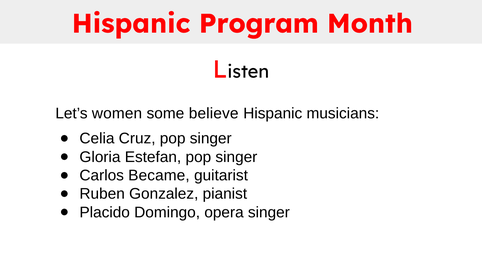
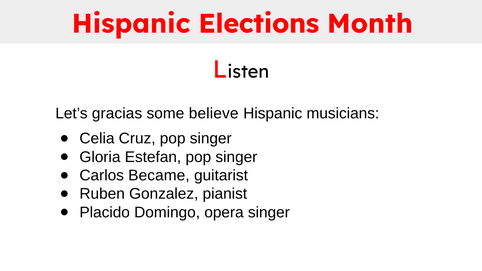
Program: Program -> Elections
women: women -> gracias
